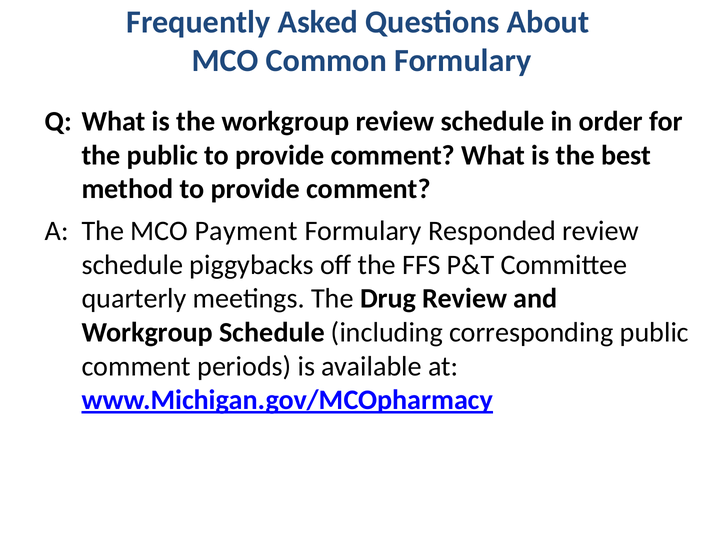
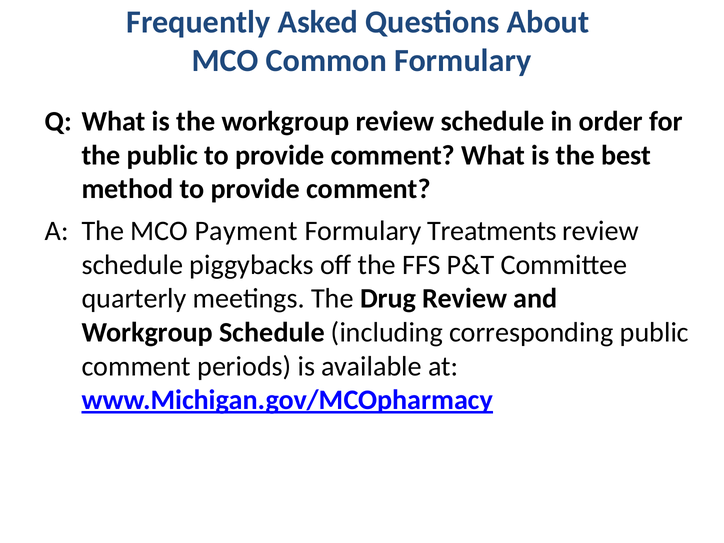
Responded: Responded -> Treatments
